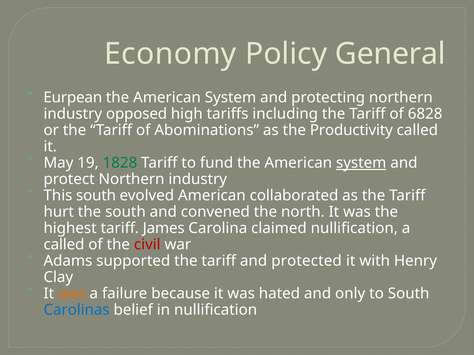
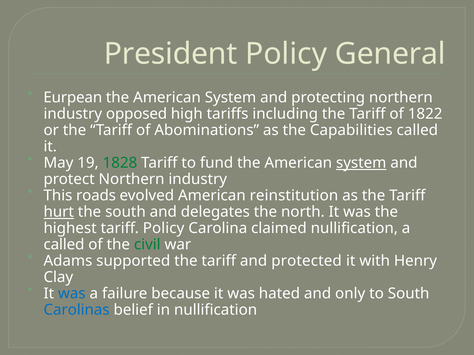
Economy: Economy -> President
6828: 6828 -> 1822
Productivity: Productivity -> Capabilities
This south: south -> roads
collaborated: collaborated -> reinstitution
hurt underline: none -> present
convened: convened -> delegates
tariff James: James -> Policy
civil colour: red -> green
was at (72, 294) colour: orange -> blue
